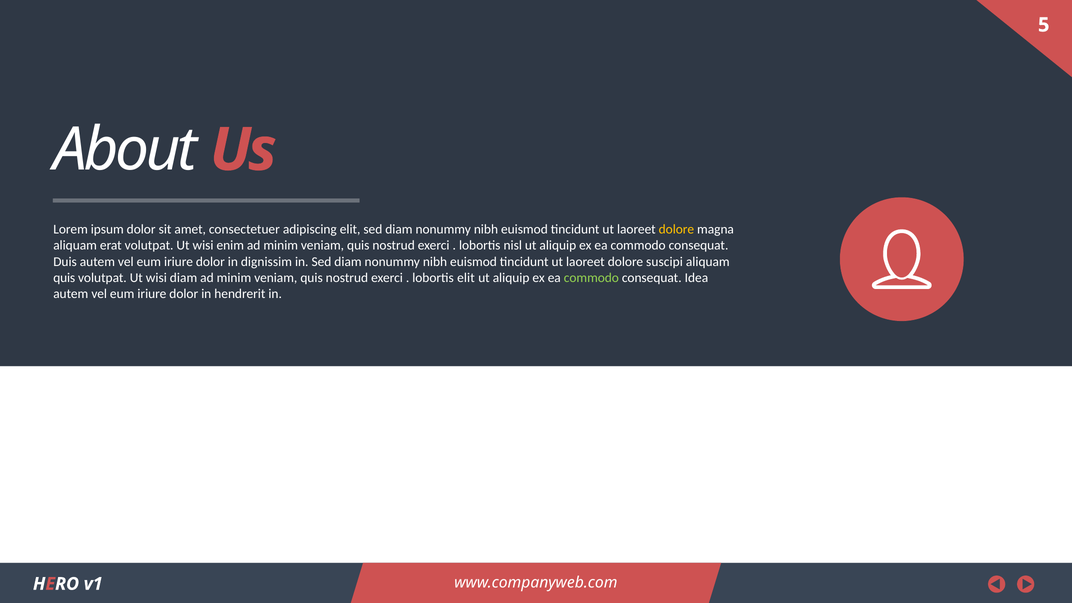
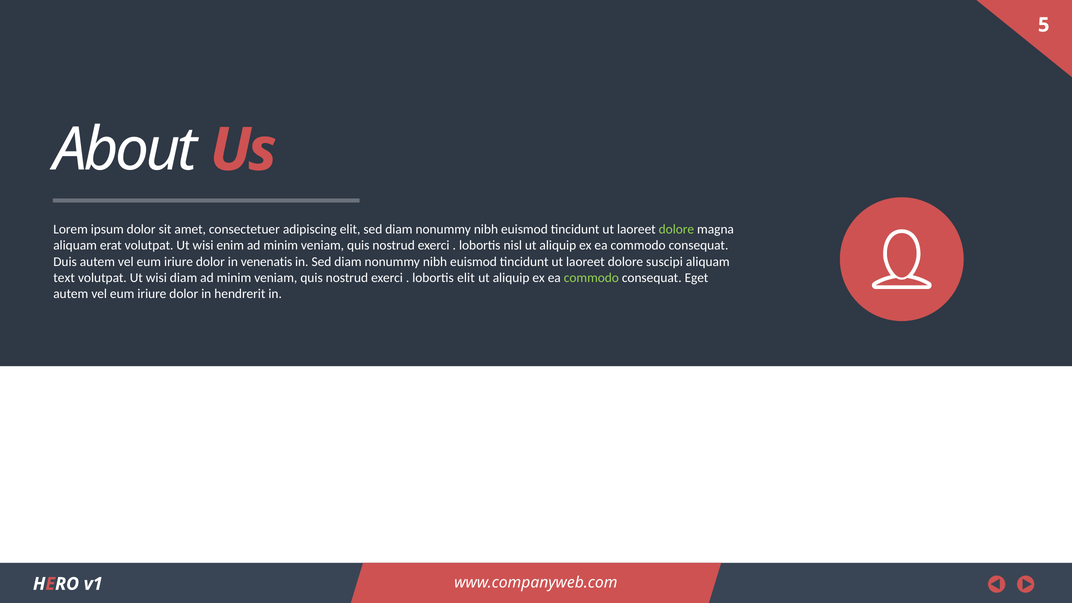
dolore at (676, 229) colour: yellow -> light green
dignissim: dignissim -> venenatis
quis at (64, 278): quis -> text
Idea: Idea -> Eget
